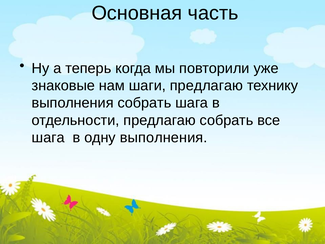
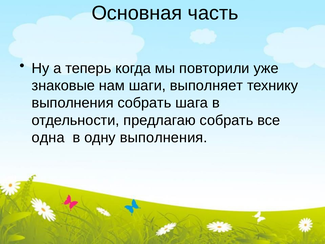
шаги предлагаю: предлагаю -> выполняет
шага at (48, 138): шага -> одна
